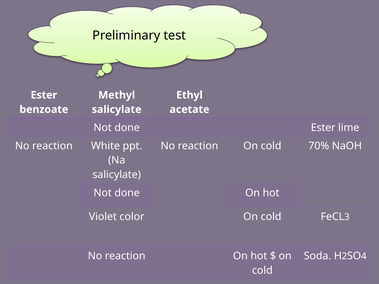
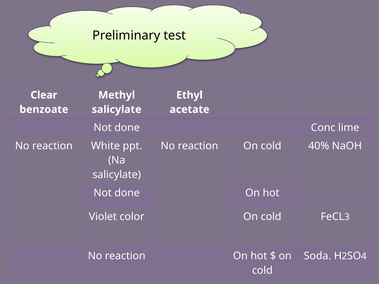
Ester at (44, 95): Ester -> Clear
done Ester: Ester -> Conc
70%: 70% -> 40%
